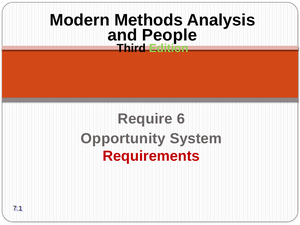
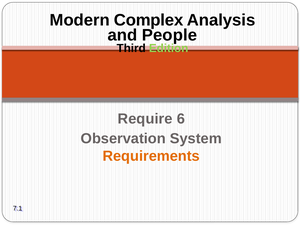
Methods: Methods -> Complex
Opportunity: Opportunity -> Observation
Requirements colour: red -> orange
